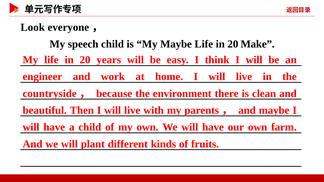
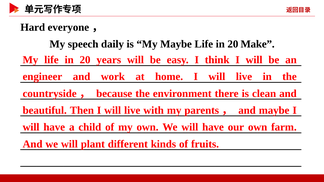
Look: Look -> Hard
speech child: child -> daily
